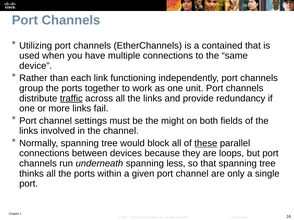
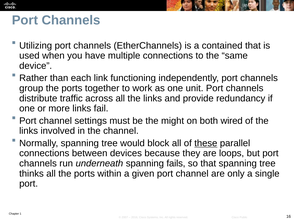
traffic underline: present -> none
fields: fields -> wired
less: less -> fails
